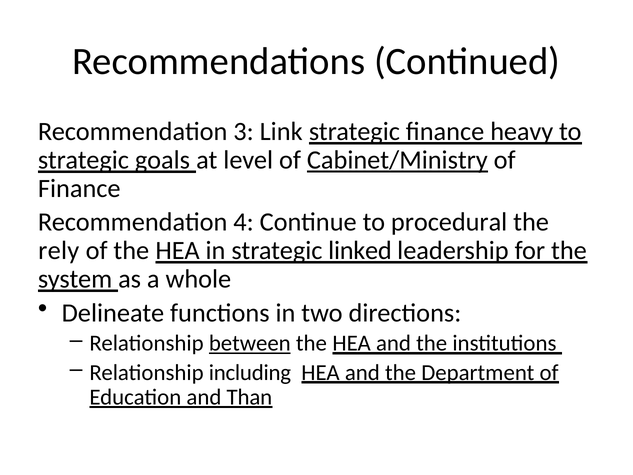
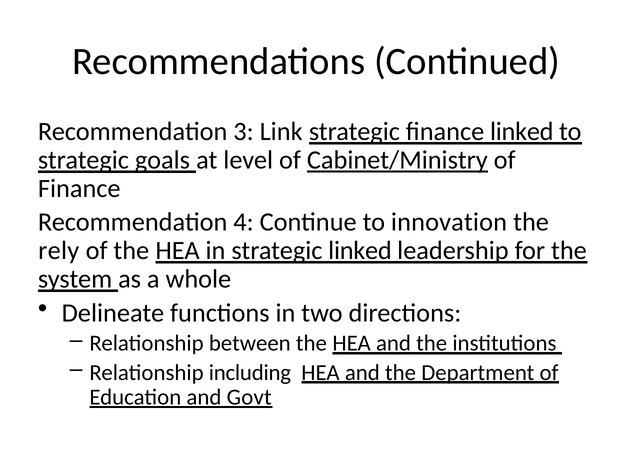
finance heavy: heavy -> linked
procedural: procedural -> innovation
between underline: present -> none
Than: Than -> Govt
